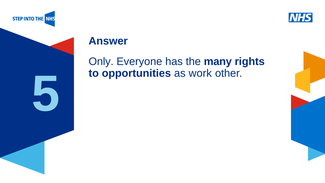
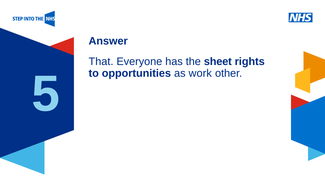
Only: Only -> That
many: many -> sheet
